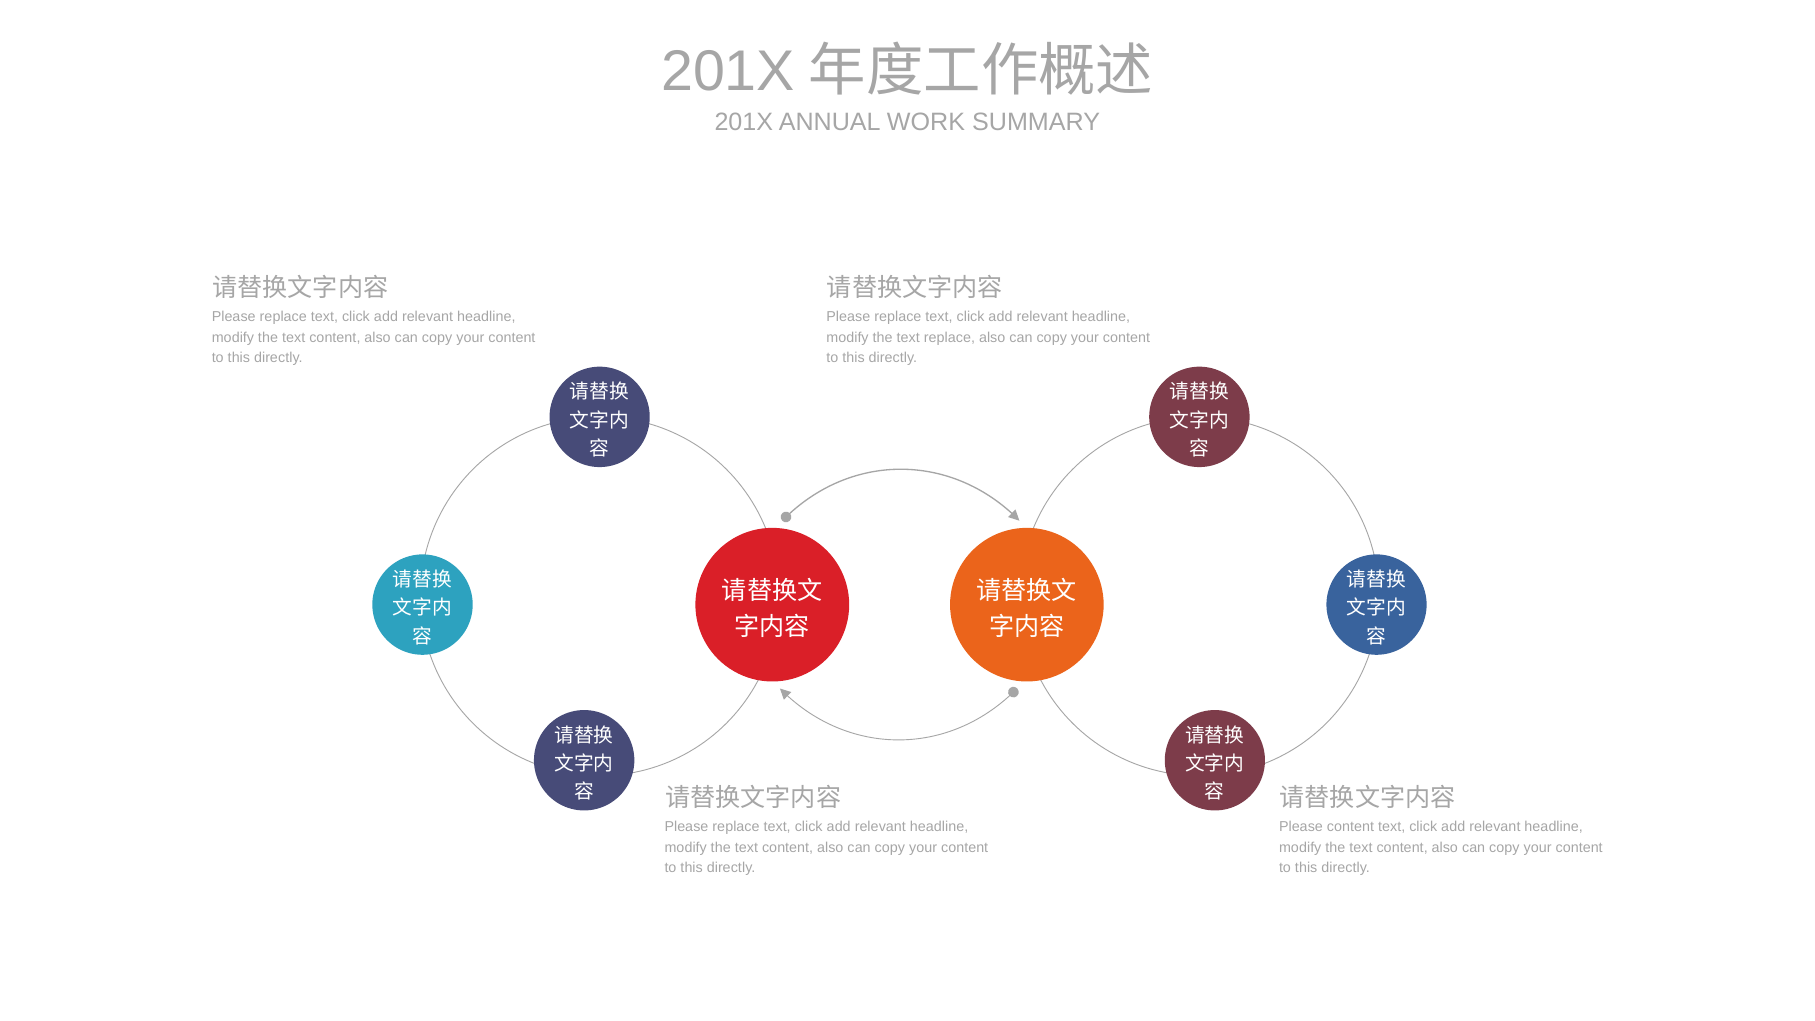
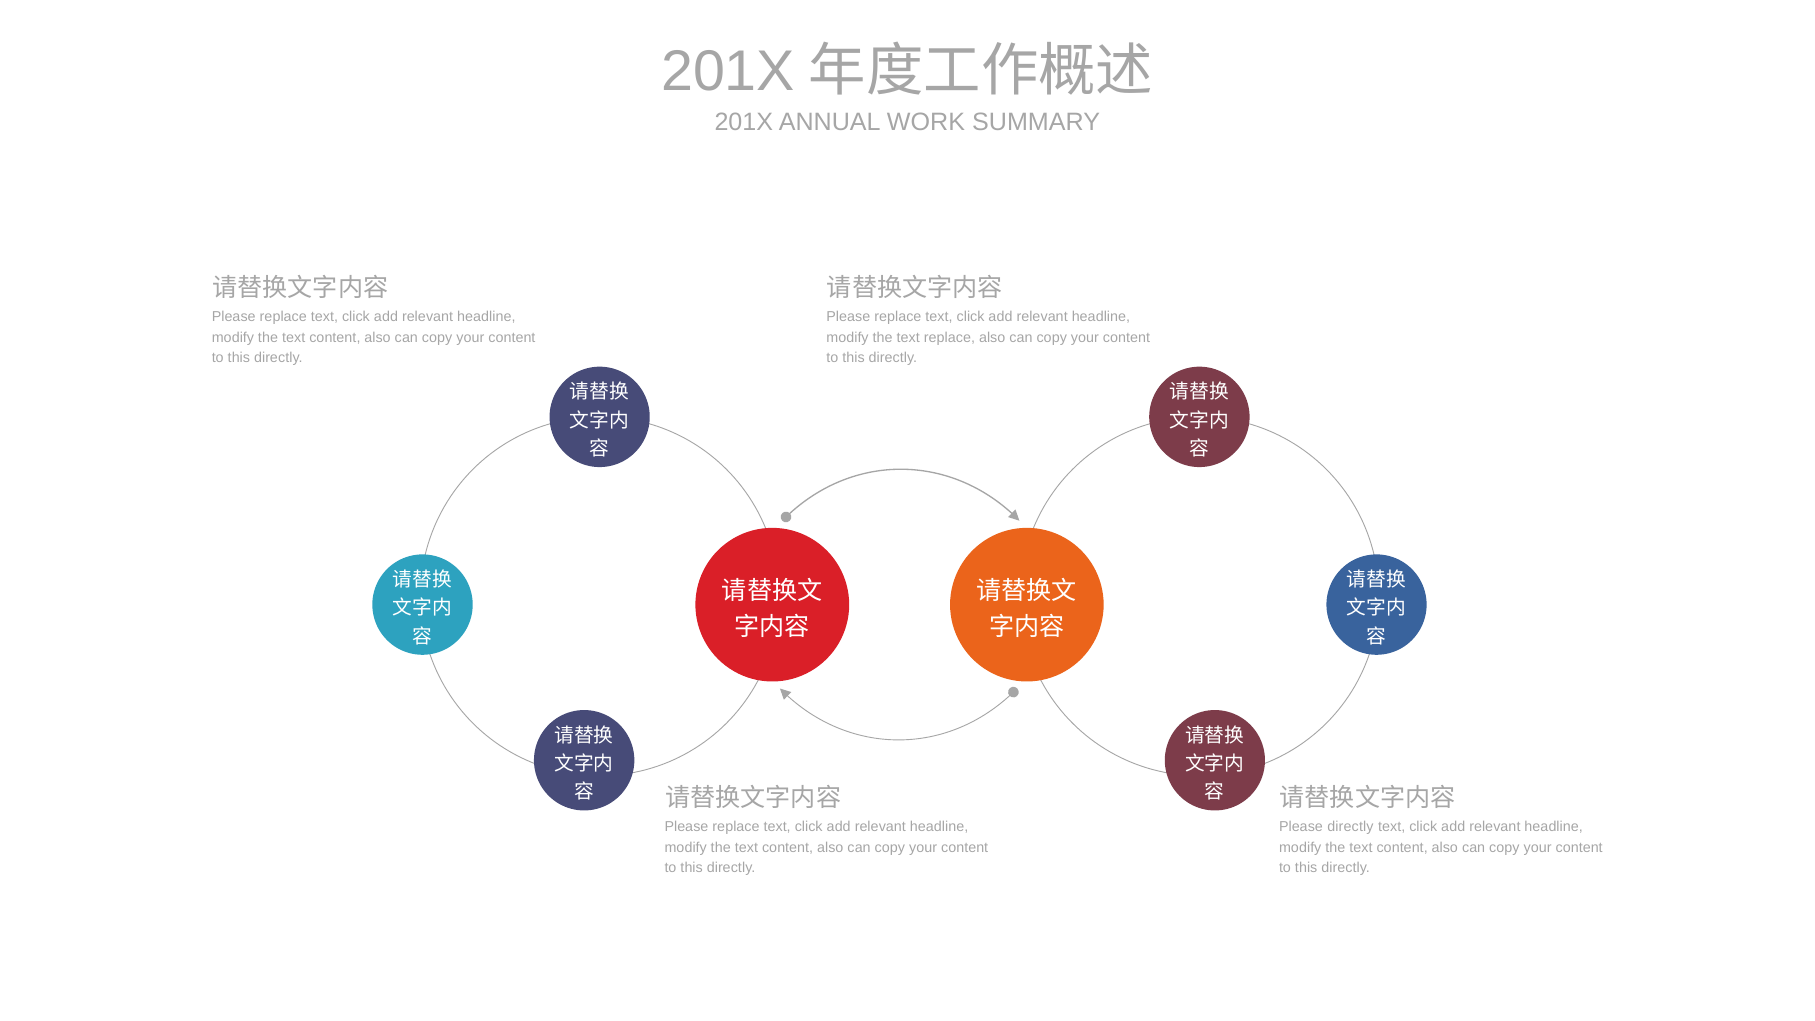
Please content: content -> directly
